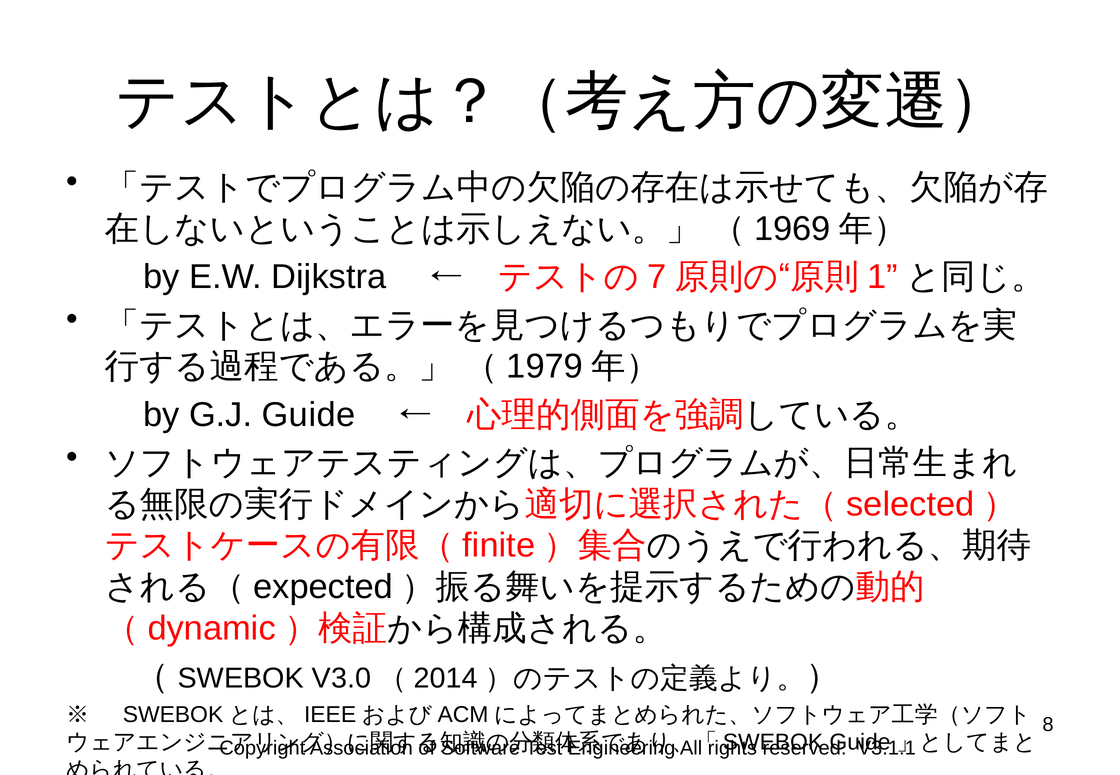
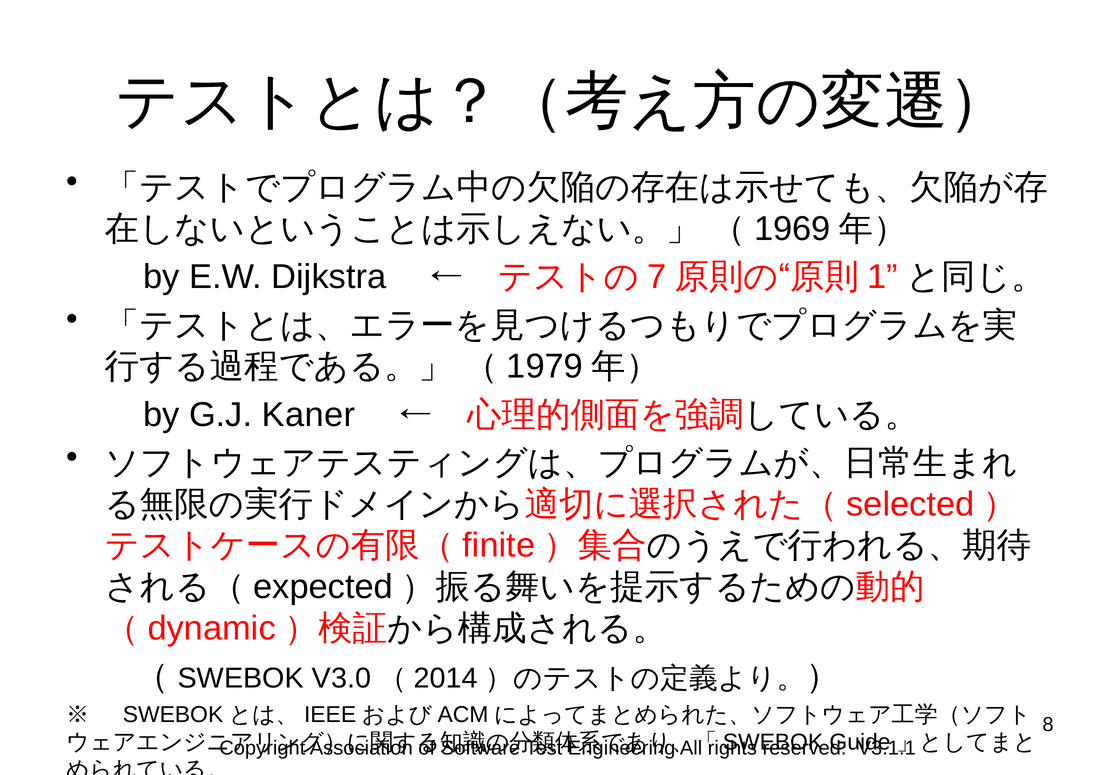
Guide: Guide -> Kaner
